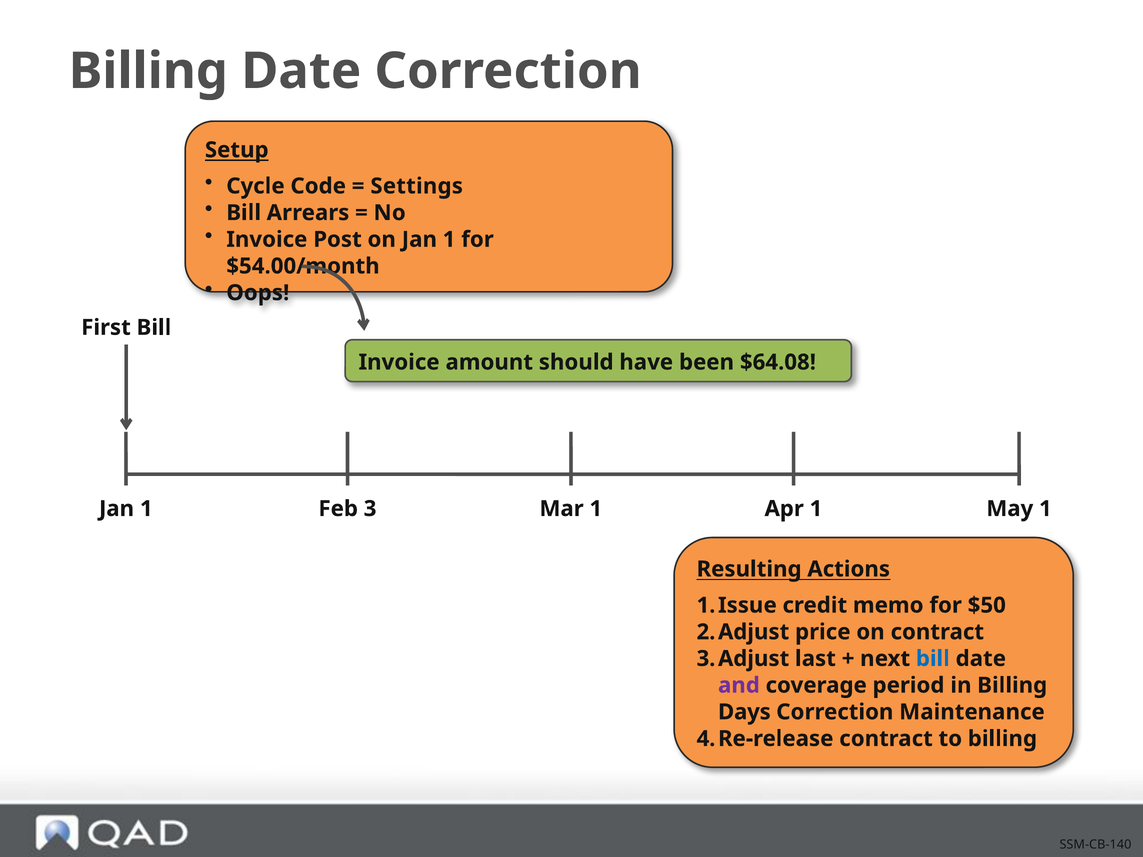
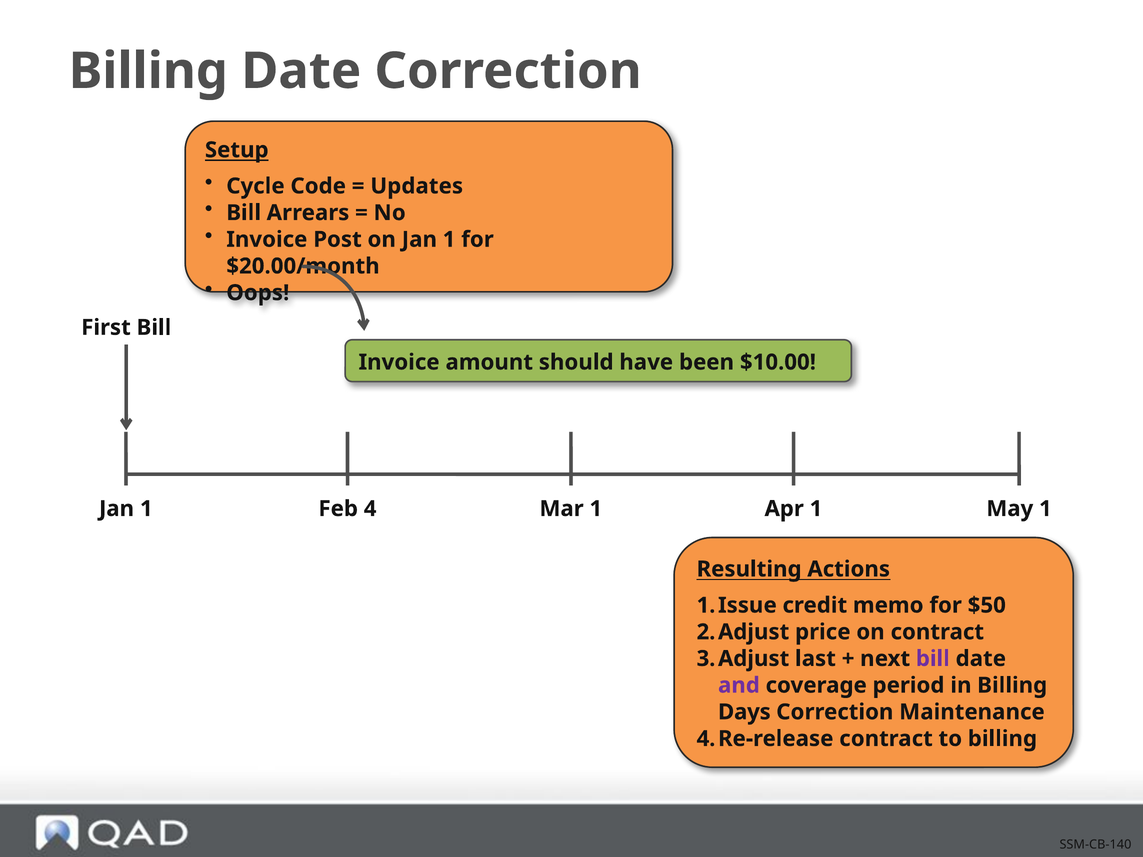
Settings: Settings -> Updates
$54.00/month: $54.00/month -> $20.00/month
$64.08: $64.08 -> $10.00
3: 3 -> 4
bill at (933, 659) colour: blue -> purple
